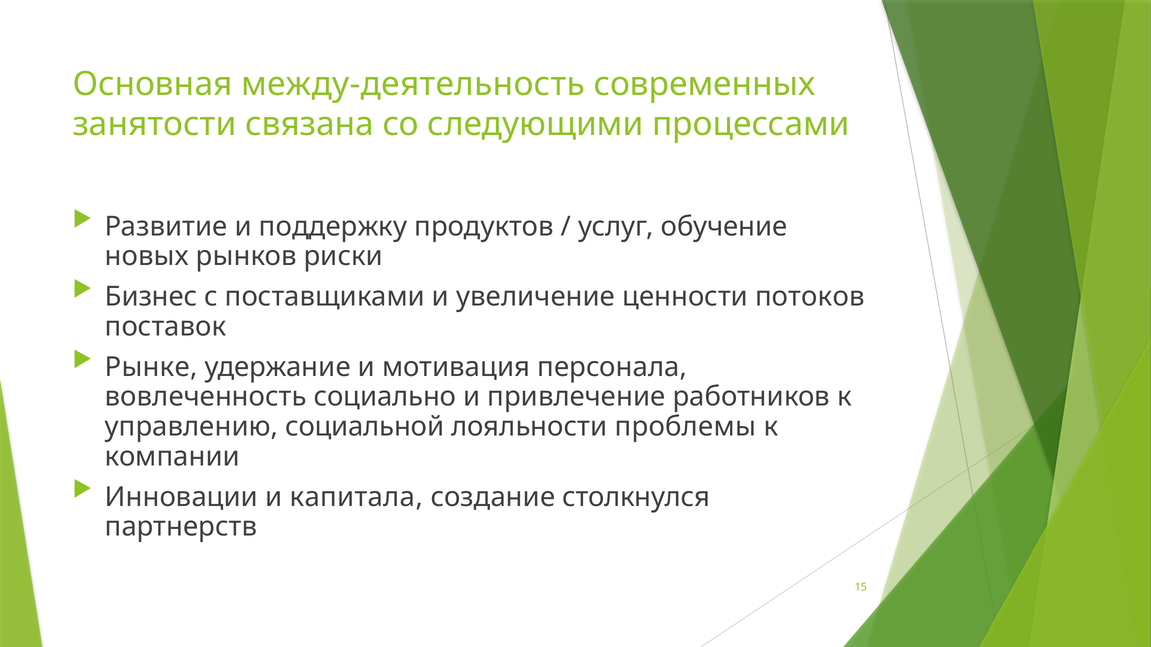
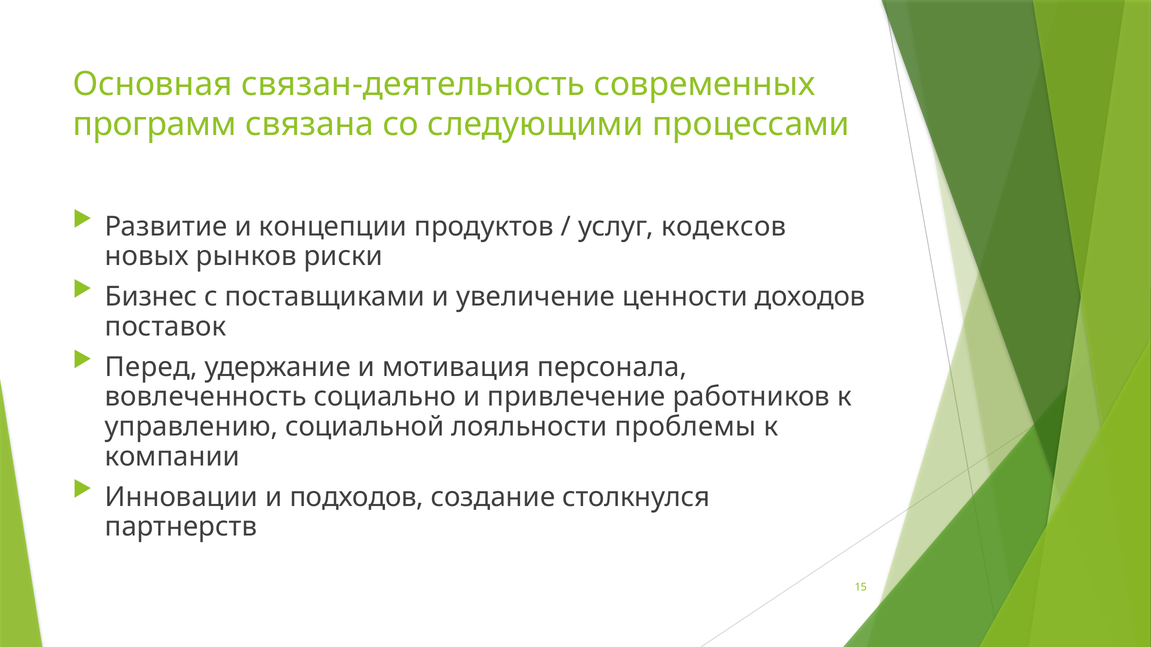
между-деятельность: между-деятельность -> связан-деятельность
занятости: занятости -> программ
поддержку: поддержку -> концепции
обучение: обучение -> кодексов
потоков: потоков -> доходов
Рынке: Рынке -> Перед
капитала: капитала -> подходов
